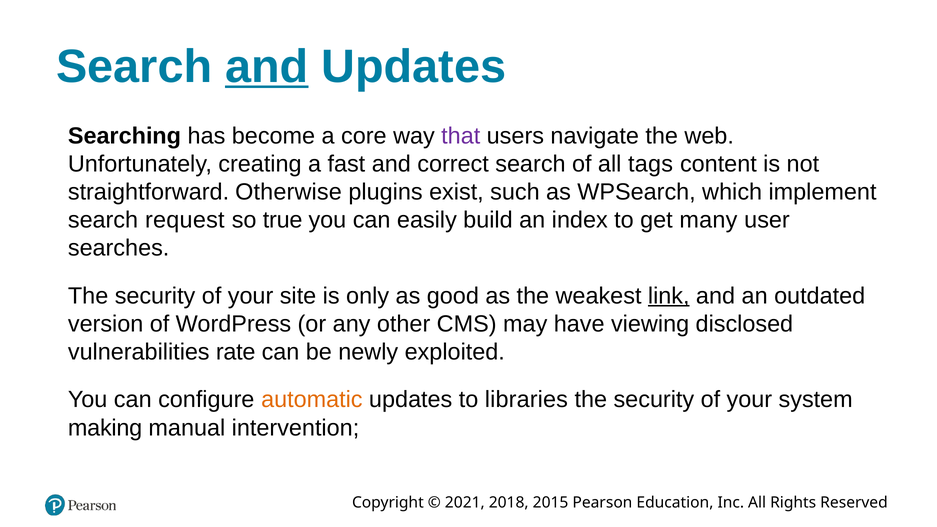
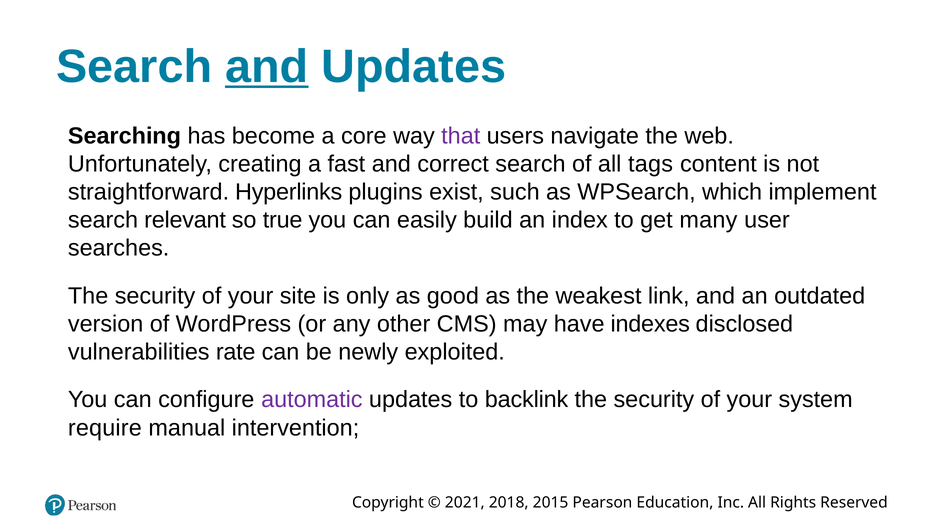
Otherwise: Otherwise -> Hyperlinks
request: request -> relevant
link underline: present -> none
viewing: viewing -> indexes
automatic colour: orange -> purple
libraries: libraries -> backlink
making: making -> require
